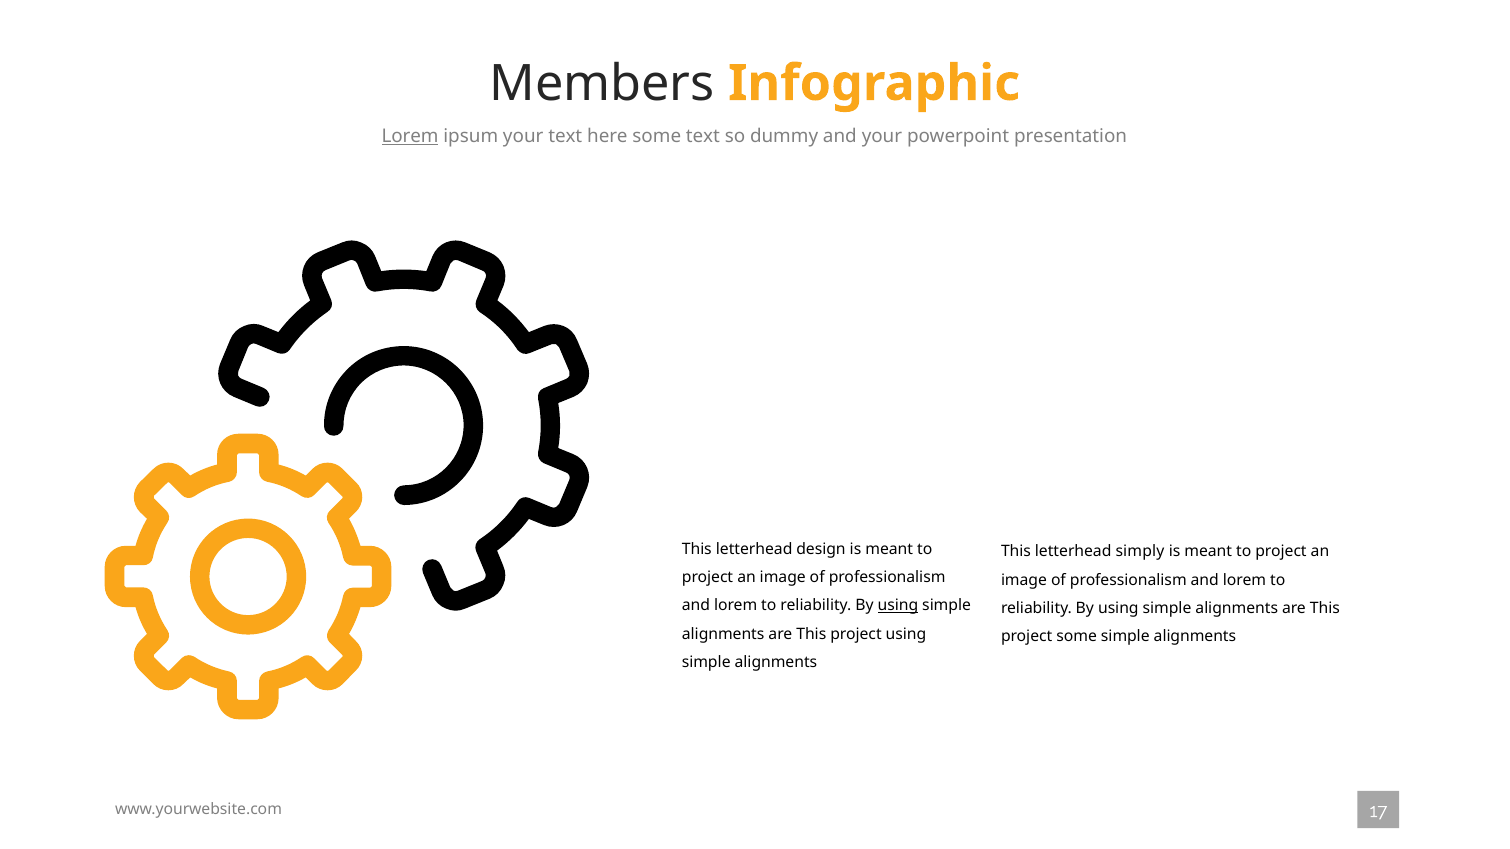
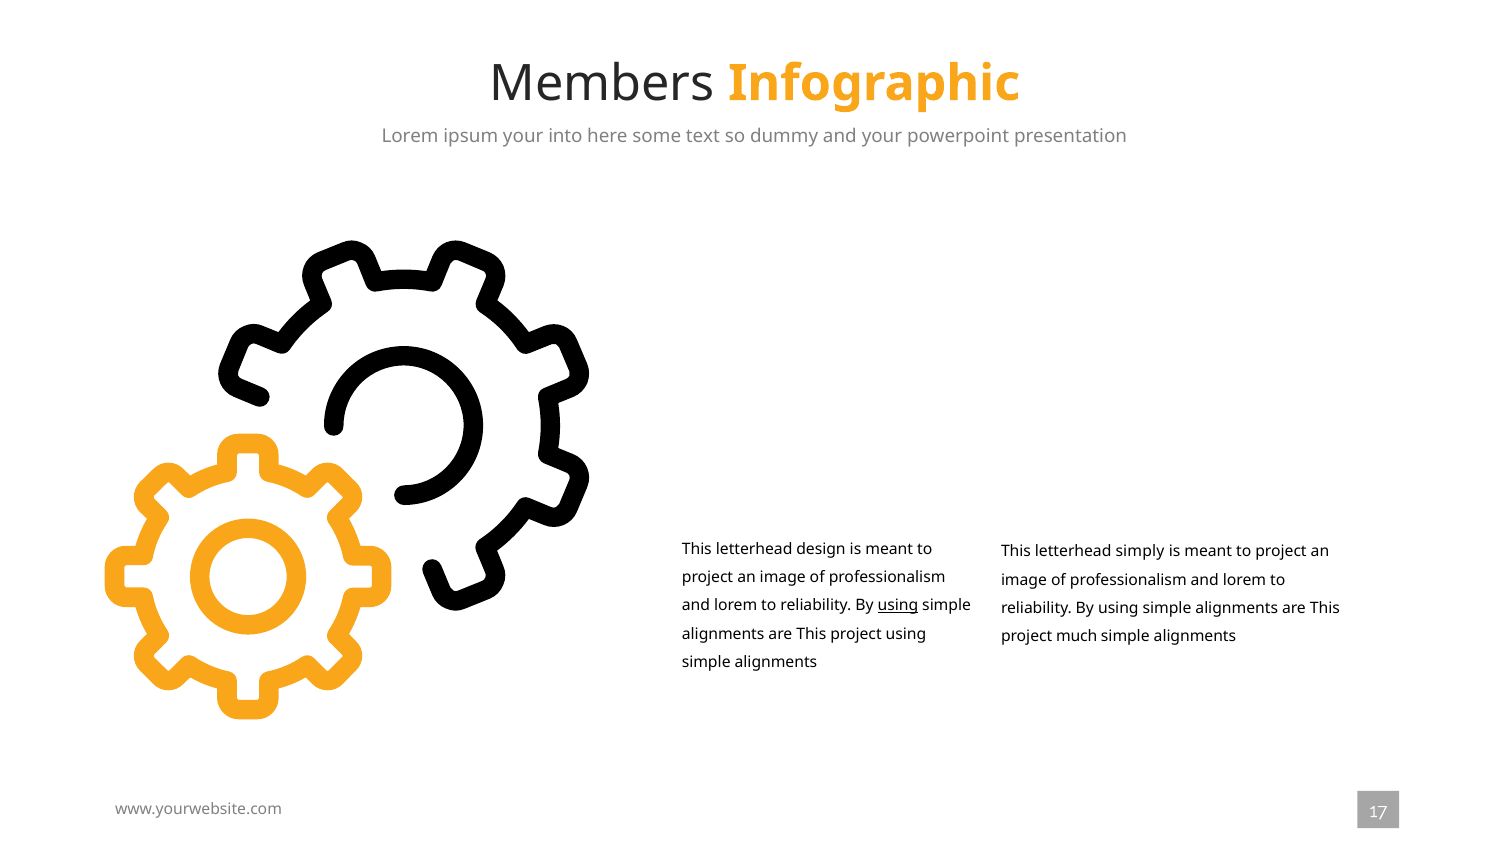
Lorem at (410, 137) underline: present -> none
your text: text -> into
project some: some -> much
